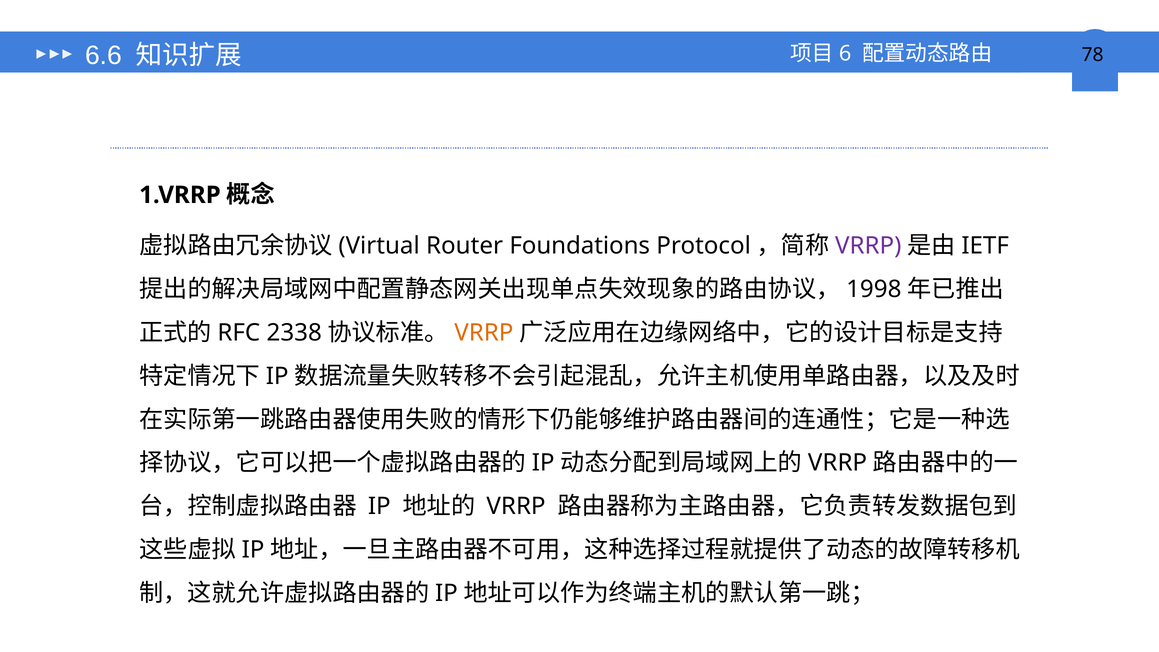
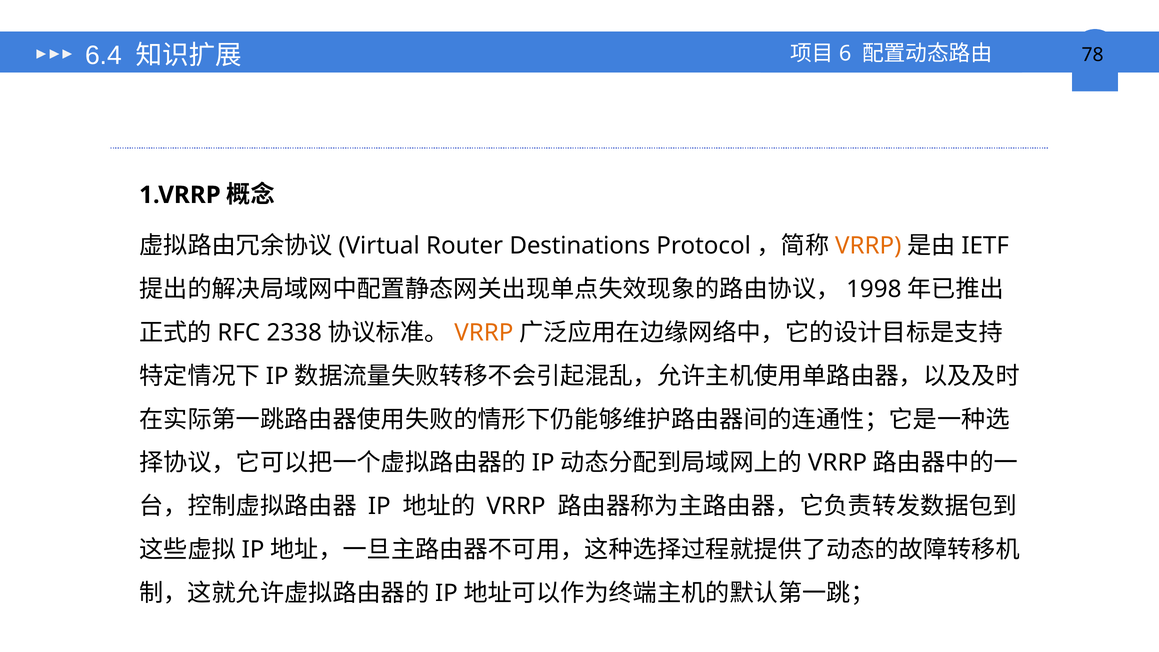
6.6: 6.6 -> 6.4
Foundations: Foundations -> Destinations
VRRP at (868, 246) colour: purple -> orange
